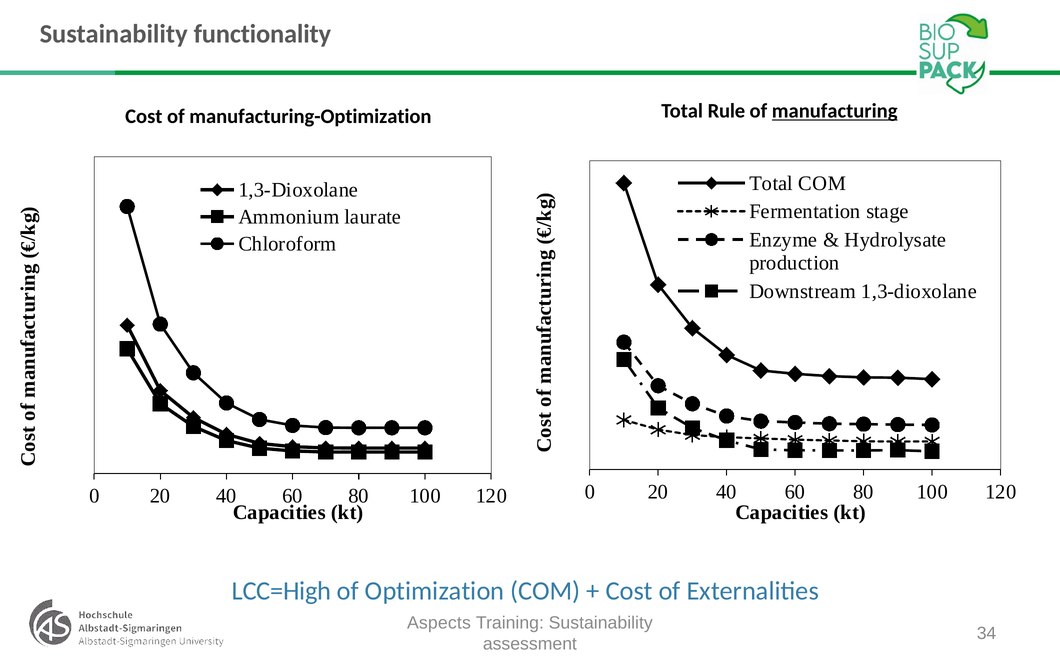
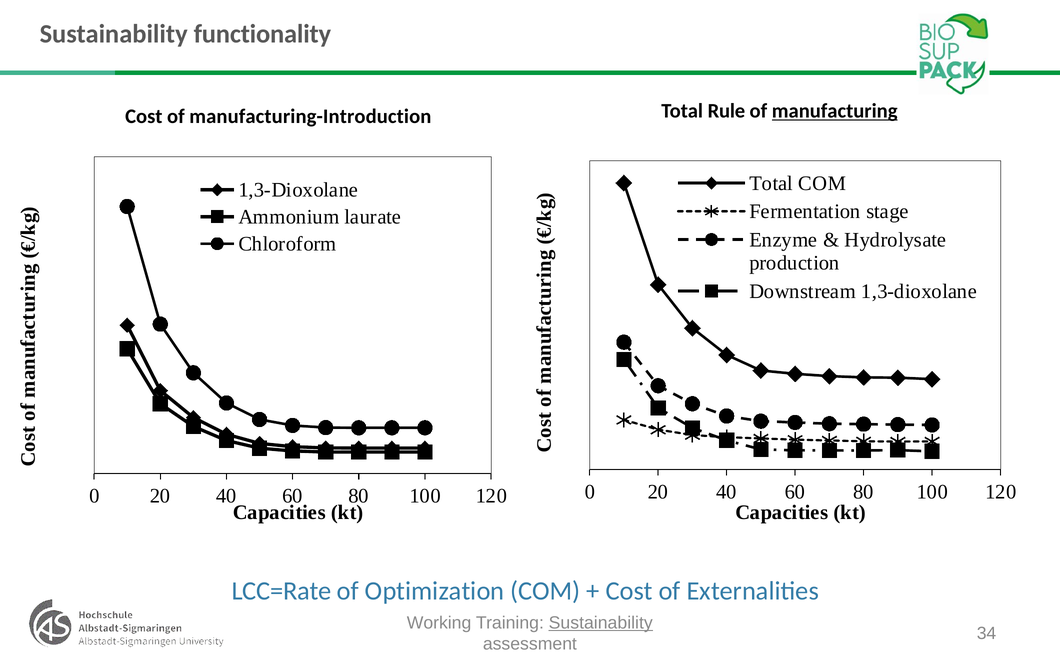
manufacturing-Optimization: manufacturing-Optimization -> manufacturing-Introduction
LCC=High: LCC=High -> LCC=Rate
Aspects: Aspects -> Working
Sustainability at (601, 622) underline: none -> present
